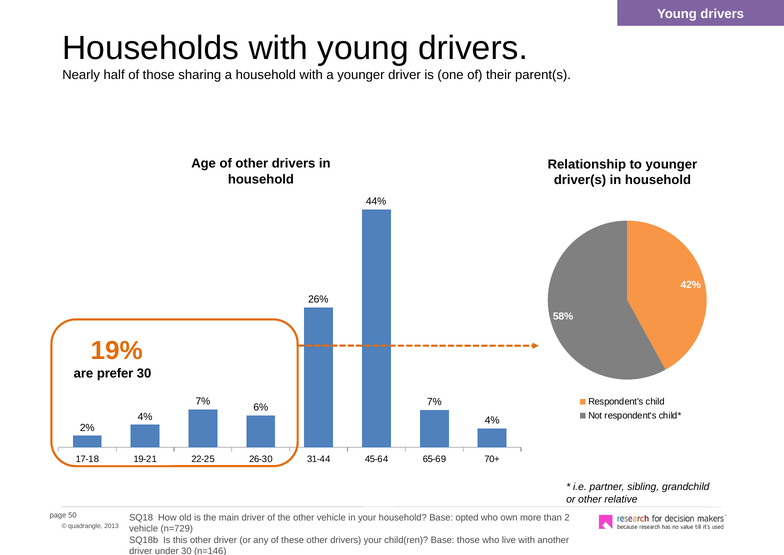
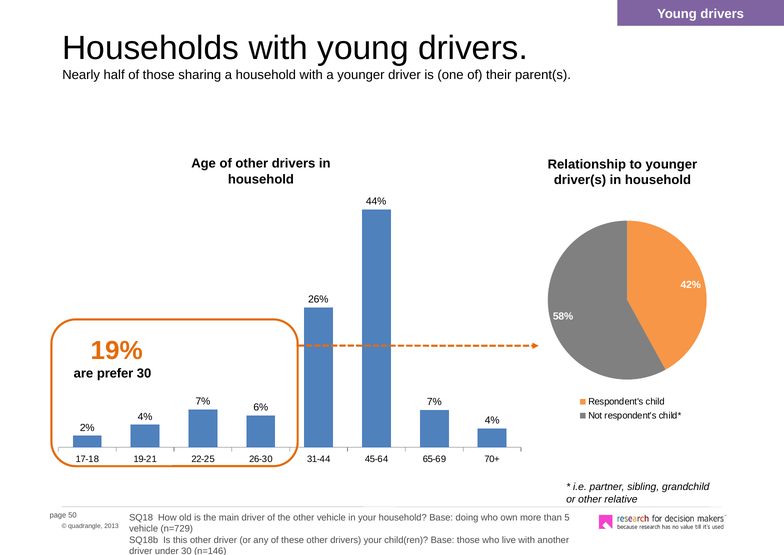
opted: opted -> doing
2: 2 -> 5
